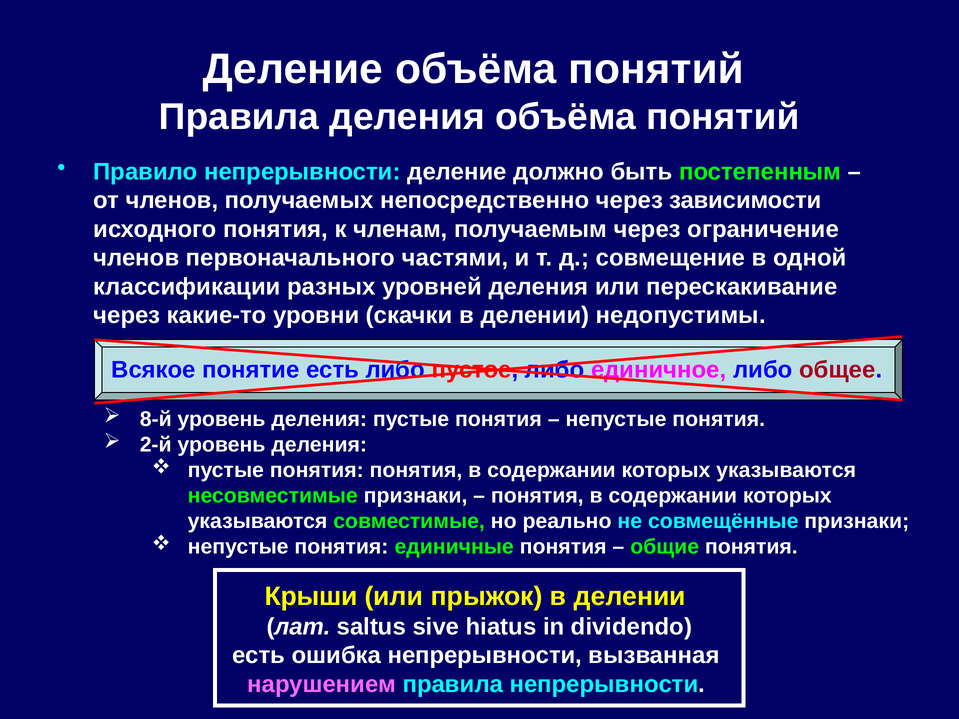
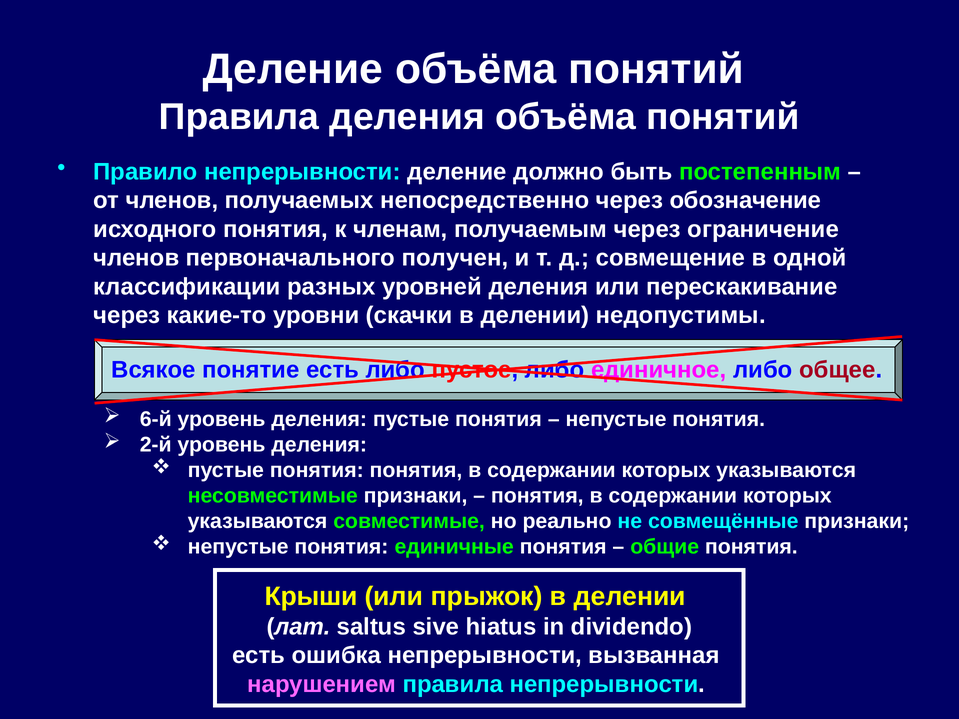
зависимости: зависимости -> обозначение
частями: частями -> получен
8-й: 8-й -> 6-й
